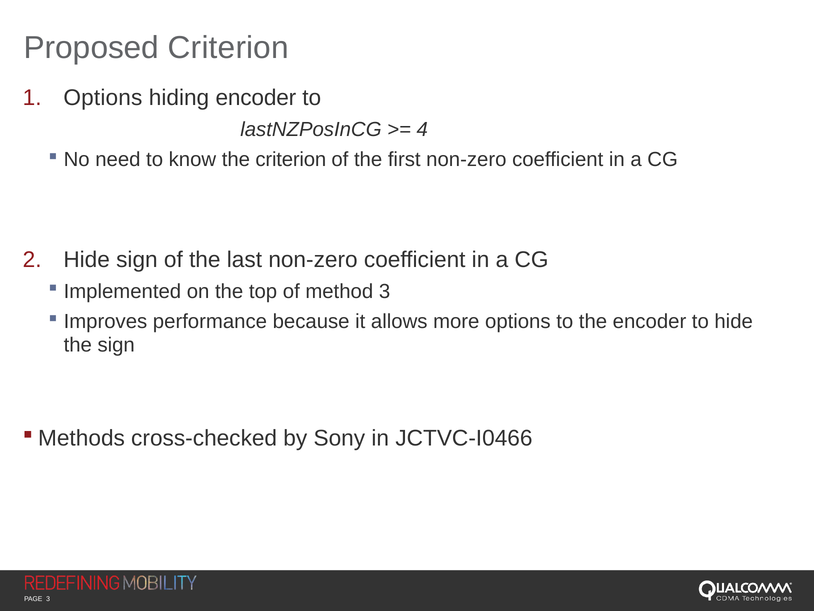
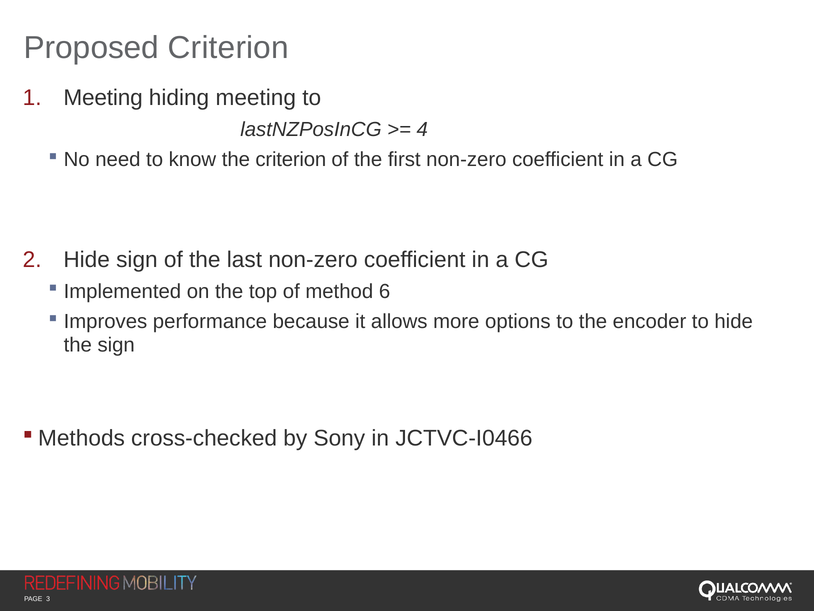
1 Options: Options -> Meeting
hiding encoder: encoder -> meeting
method 3: 3 -> 6
